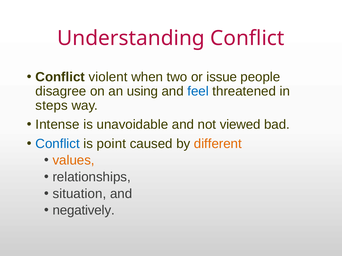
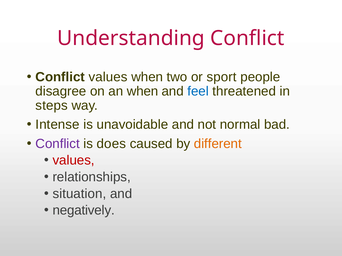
Conflict violent: violent -> values
issue: issue -> sport
an using: using -> when
viewed: viewed -> normal
Conflict at (58, 144) colour: blue -> purple
point: point -> does
values at (74, 161) colour: orange -> red
